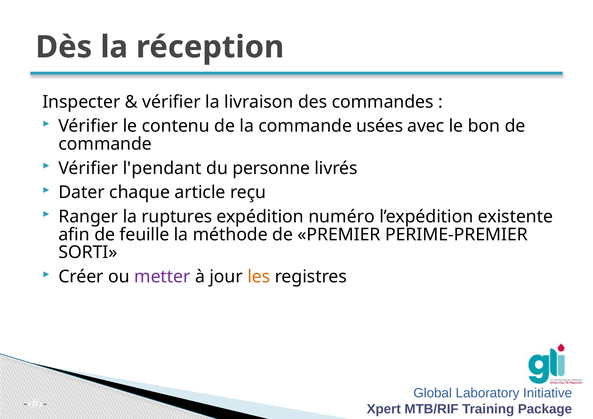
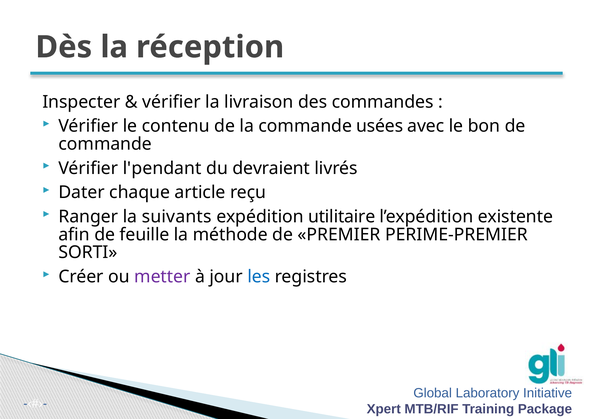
personne: personne -> devraient
ruptures: ruptures -> suivants
numéro: numéro -> utilitaire
les colour: orange -> blue
